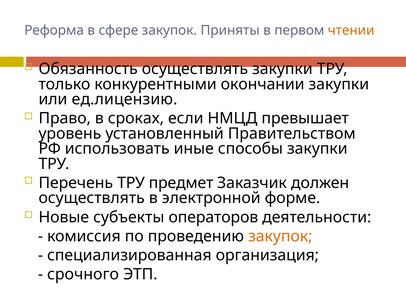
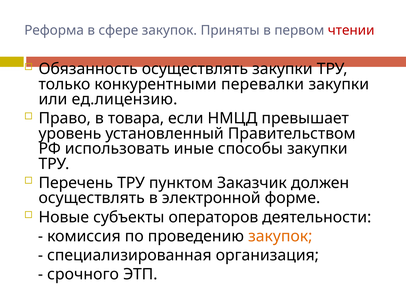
чтении colour: orange -> red
окончании: окончании -> перевалки
сроках: сроках -> товара
предмет: предмет -> пунктом
